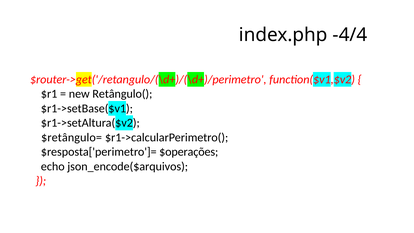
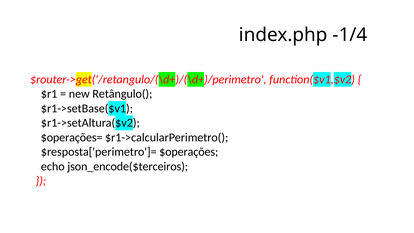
-4/4: -4/4 -> -1/4
$retângulo=: $retângulo= -> $operações=
json_encode($arquivos: json_encode($arquivos -> json_encode($terceiros
